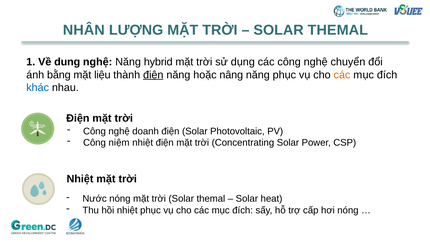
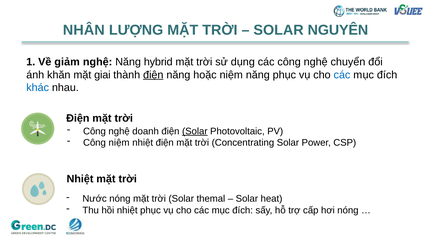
THEMAL at (338, 30): THEMAL -> NGUYÊN
dung: dung -> giảm
bằng: bằng -> khăn
liệu: liệu -> giai
hoặc nâng: nâng -> niệm
các at (342, 75) colour: orange -> blue
Solar at (195, 131) underline: none -> present
